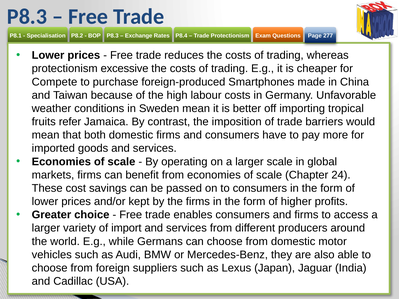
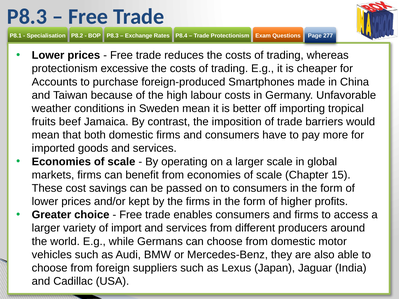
Compete: Compete -> Accounts
refer: refer -> beef
24: 24 -> 15
